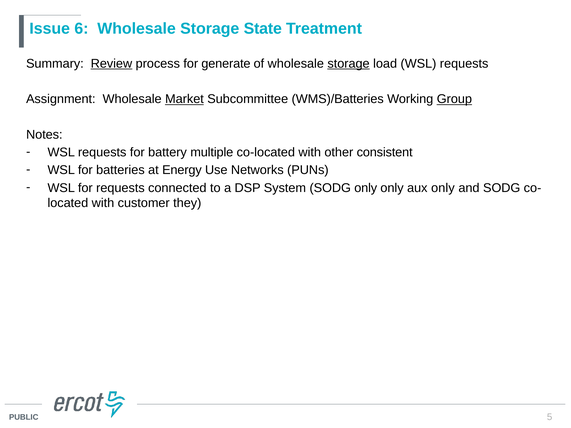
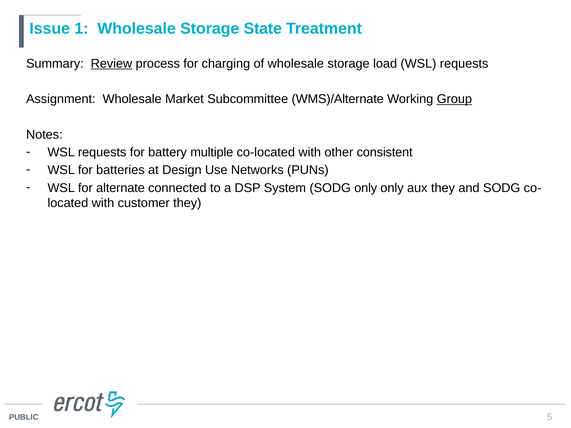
6: 6 -> 1
generate: generate -> charging
storage at (349, 64) underline: present -> none
Market underline: present -> none
WMS)/Batteries: WMS)/Batteries -> WMS)/Alternate
Energy: Energy -> Design
for requests: requests -> alternate
aux only: only -> they
